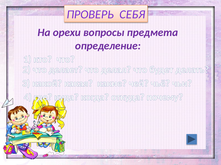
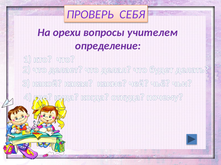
предмета: предмета -> учителем
